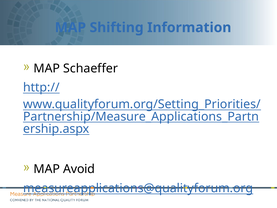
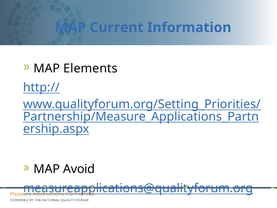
Shifting: Shifting -> Current
Schaeffer: Schaeffer -> Elements
